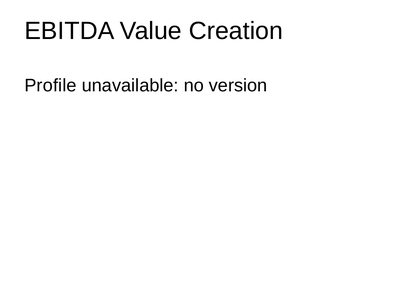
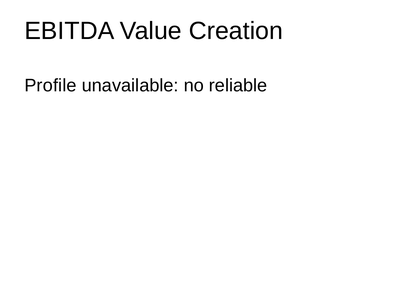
version: version -> reliable
